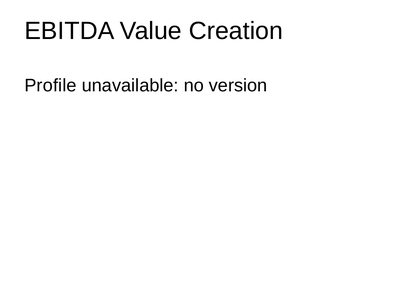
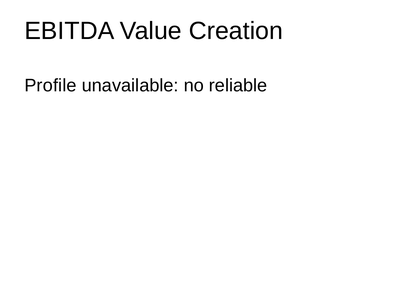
version: version -> reliable
